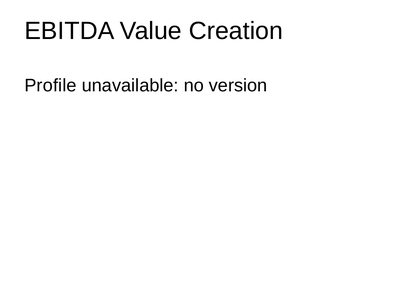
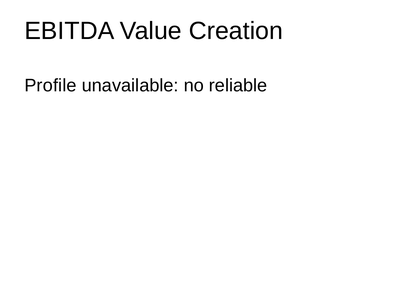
version: version -> reliable
